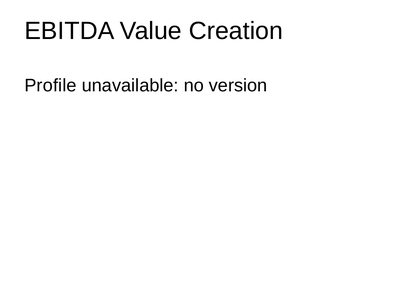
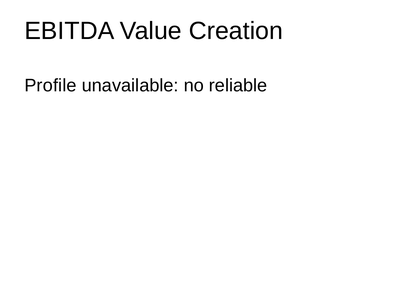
version: version -> reliable
